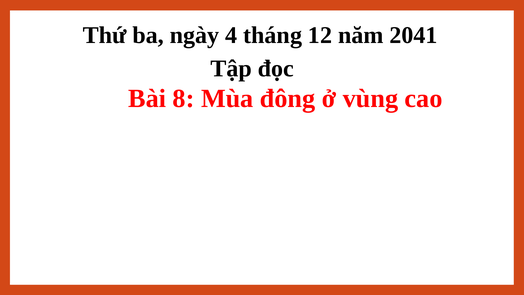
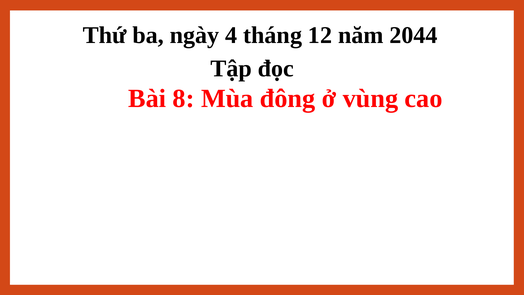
2041: 2041 -> 2044
